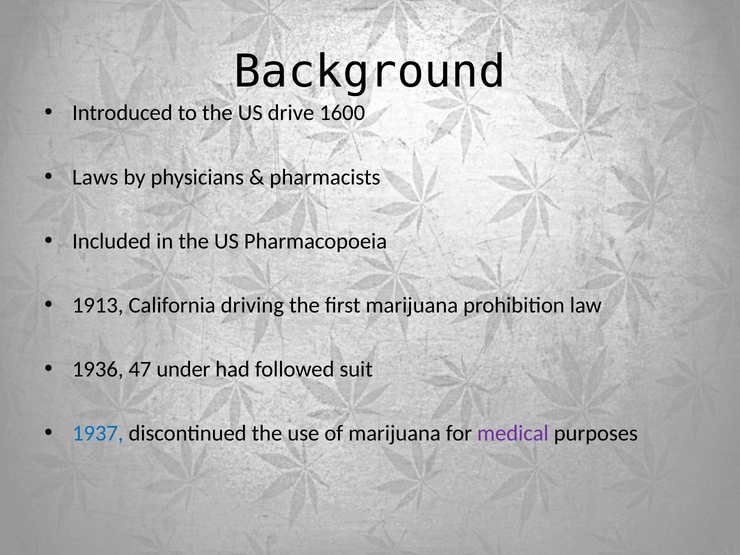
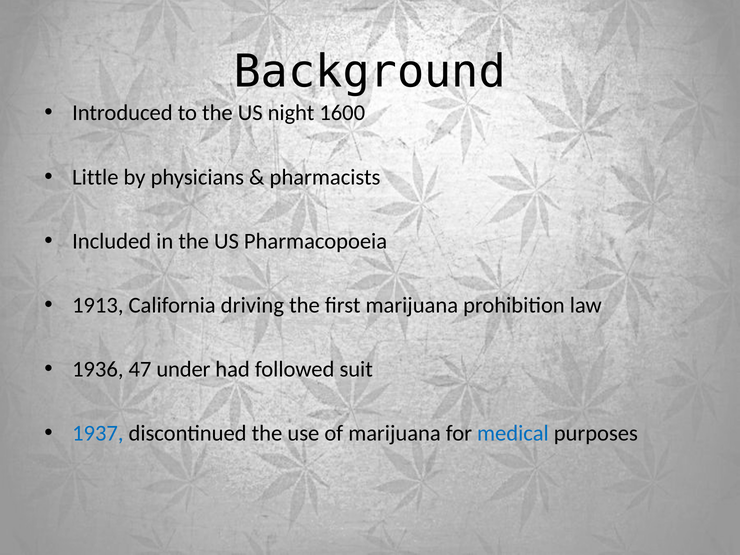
drive: drive -> night
Laws: Laws -> Little
medical colour: purple -> blue
